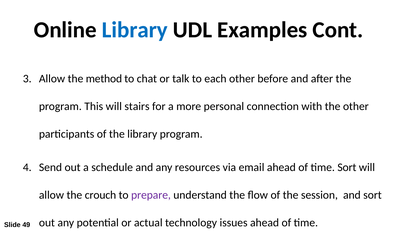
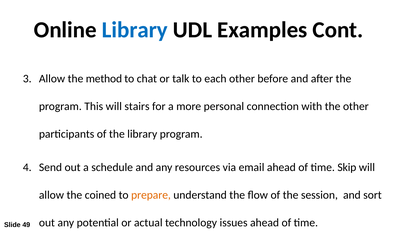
time Sort: Sort -> Skip
crouch: crouch -> coined
prepare colour: purple -> orange
